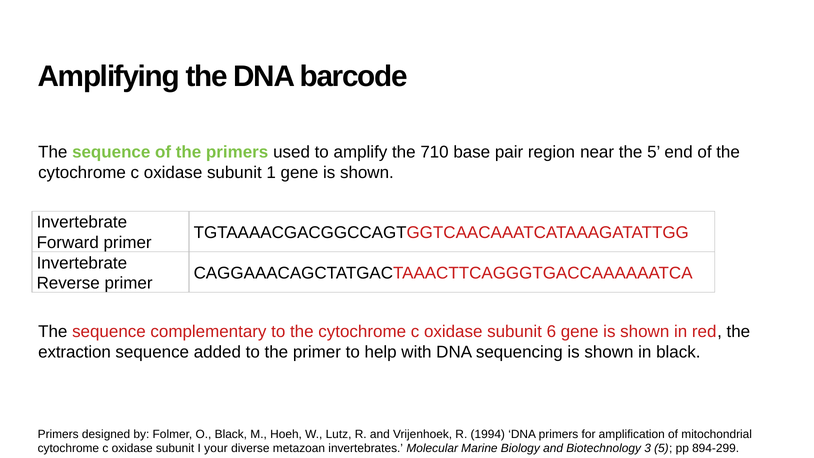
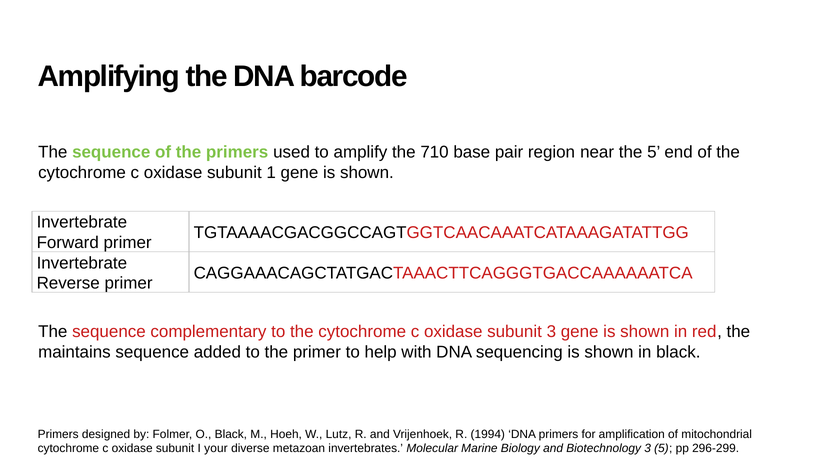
subunit 6: 6 -> 3
extraction: extraction -> maintains
894-299: 894-299 -> 296-299
